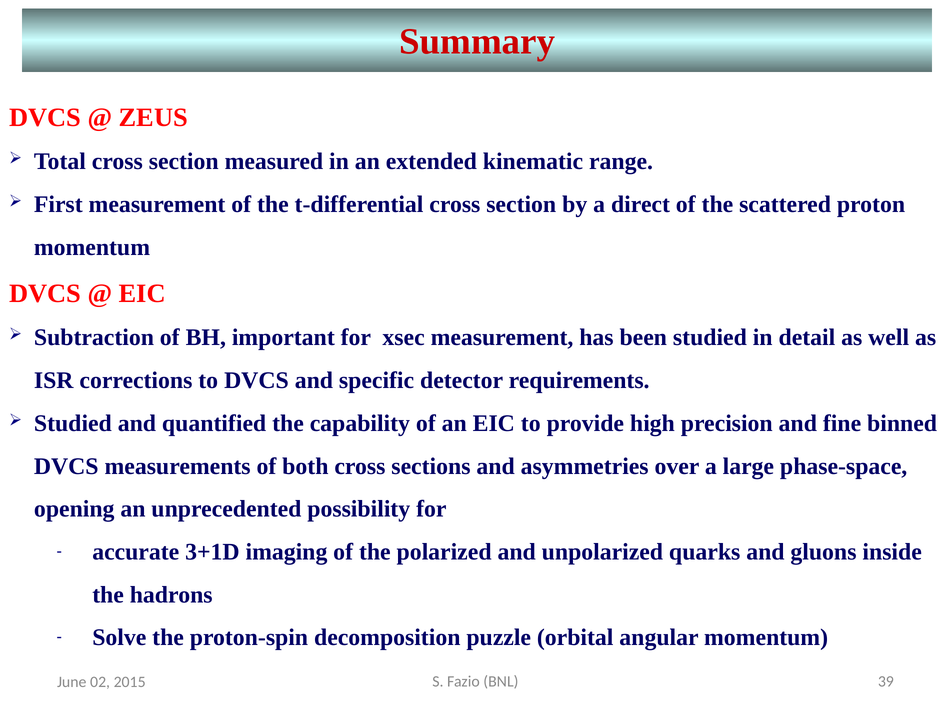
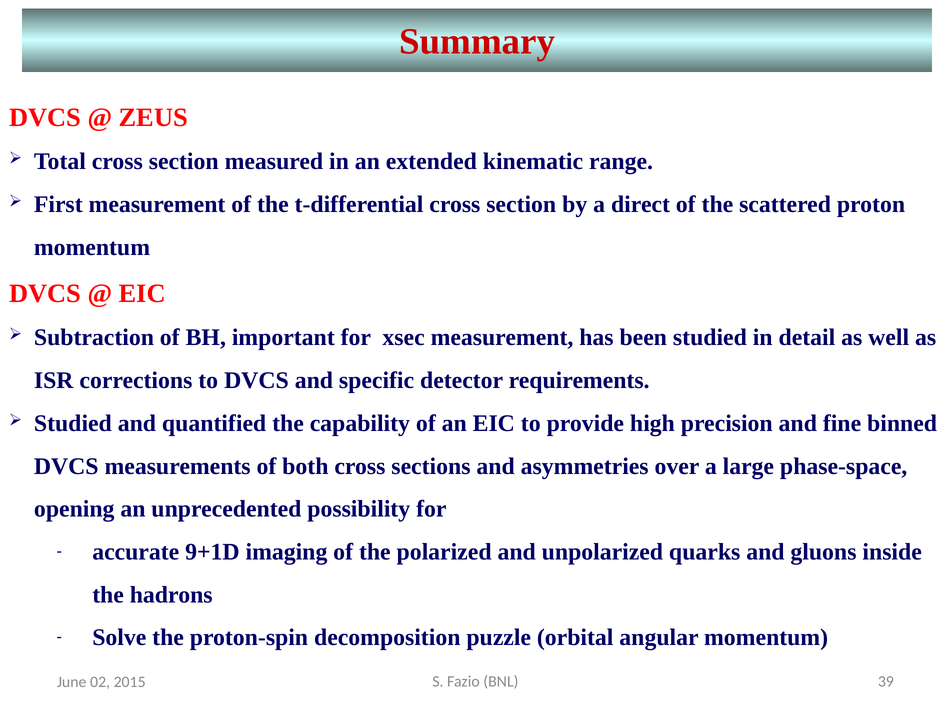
3+1D: 3+1D -> 9+1D
